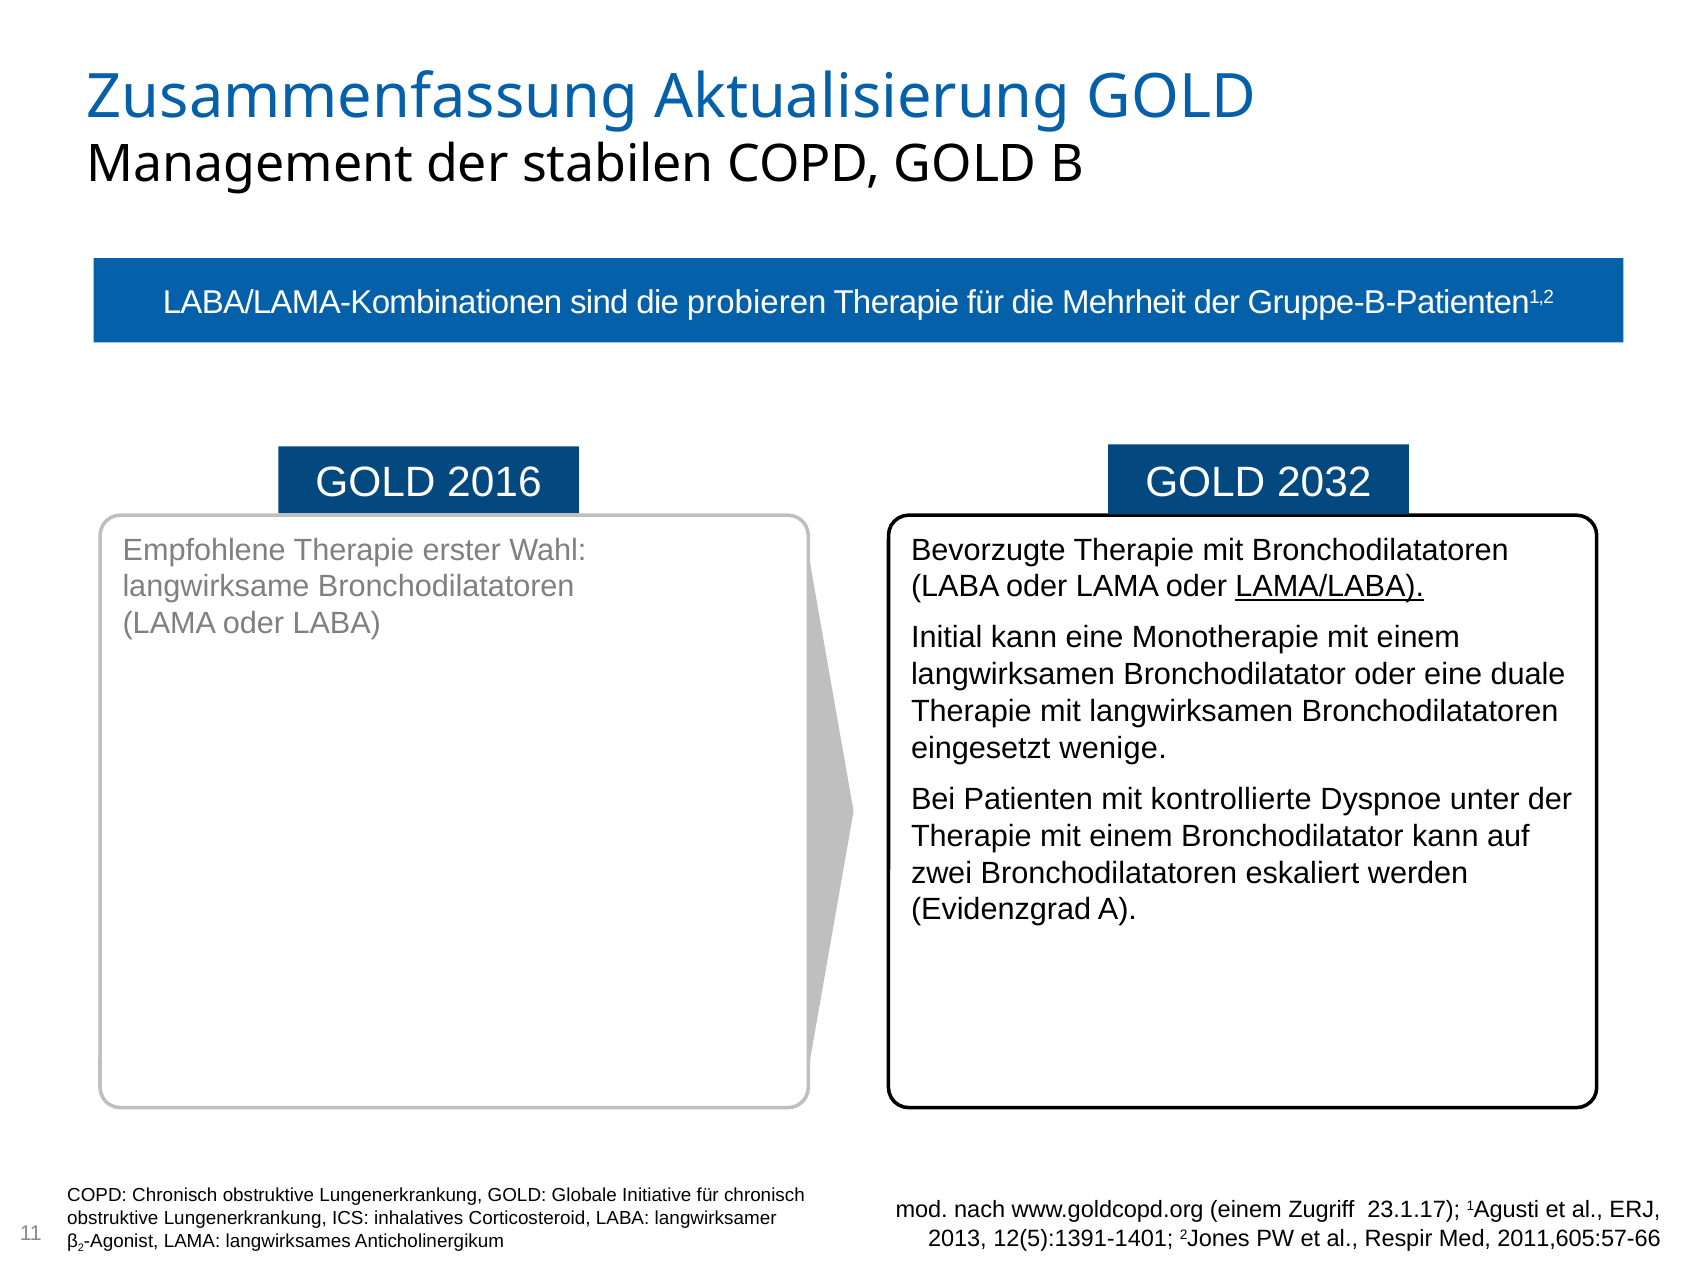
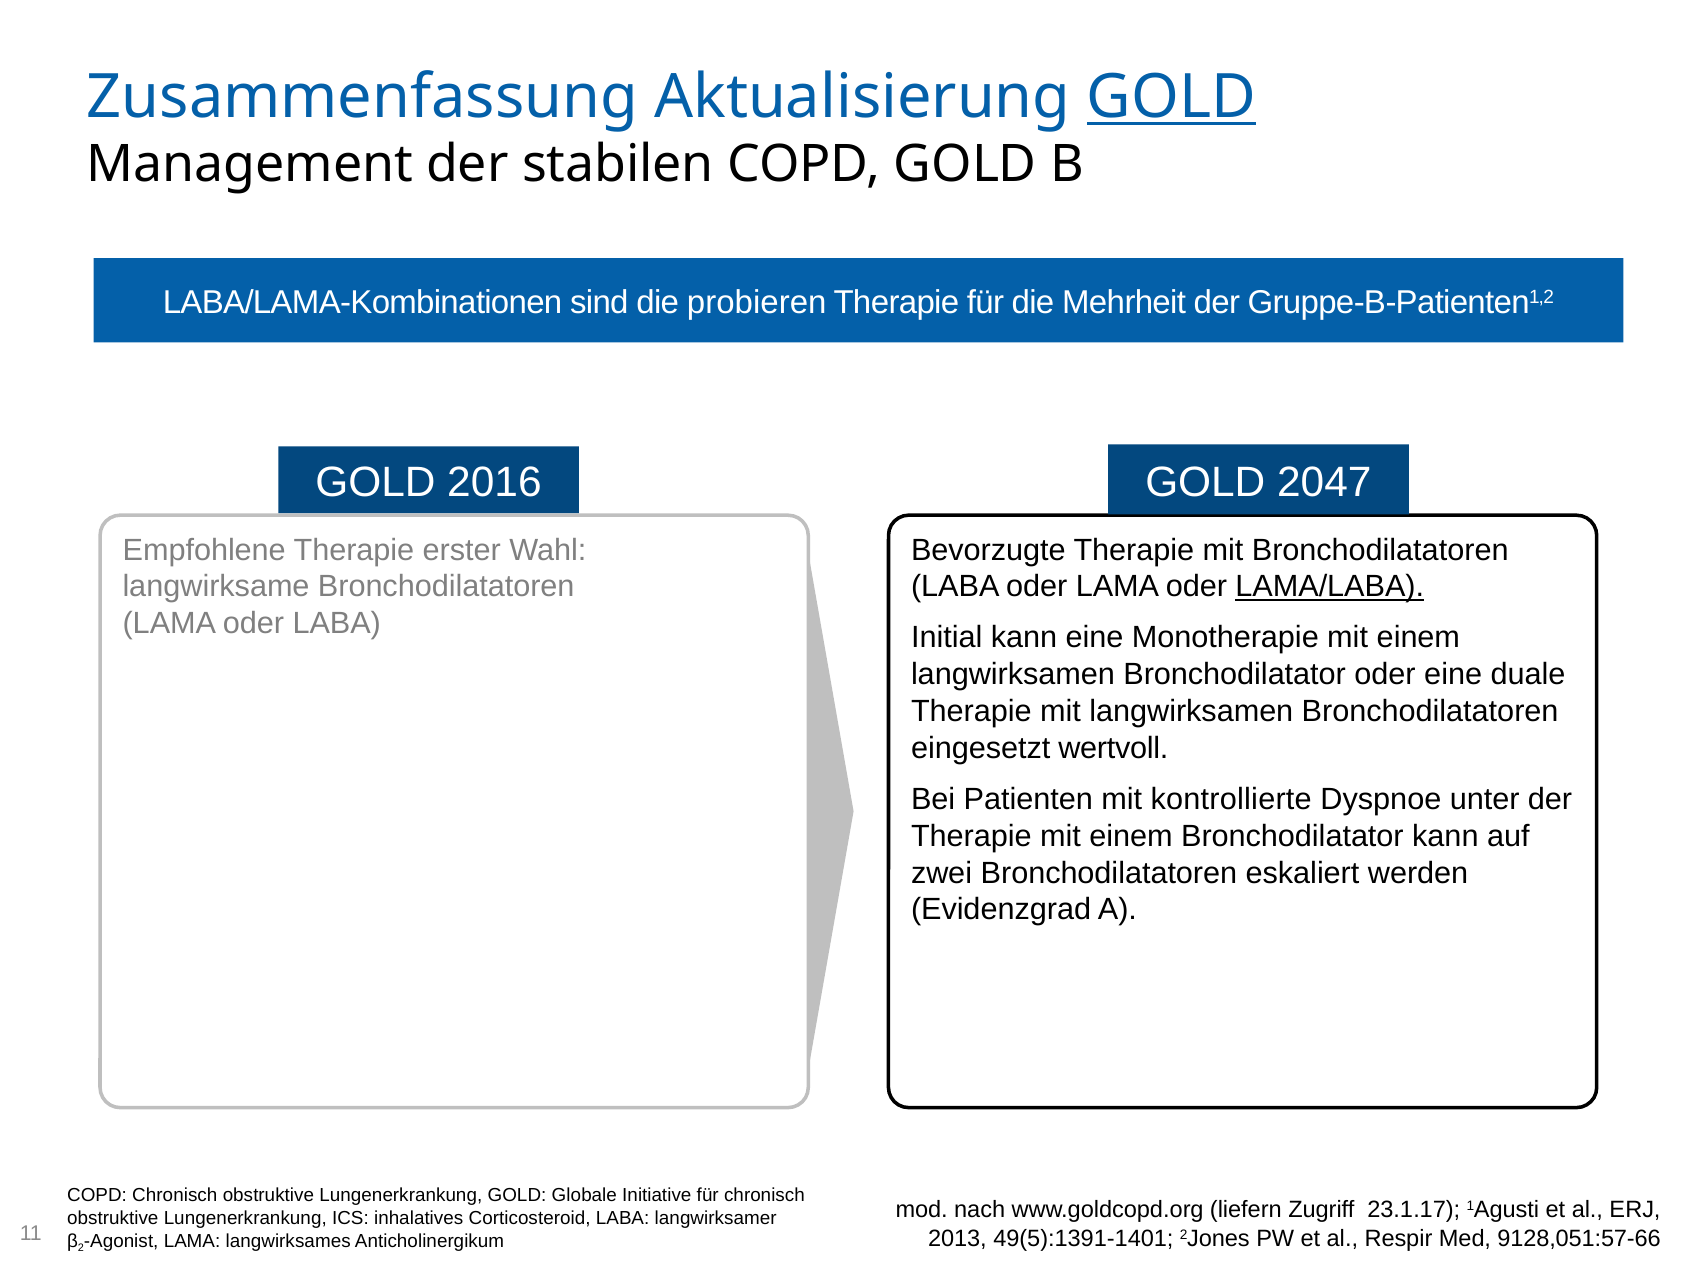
GOLD at (1171, 97) underline: none -> present
2032: 2032 -> 2047
wenige: wenige -> wertvoll
www.goldcopd.org einem: einem -> liefern
12(5):1391-1401: 12(5):1391-1401 -> 49(5):1391-1401
2011,605:57-66: 2011,605:57-66 -> 9128,051:57-66
